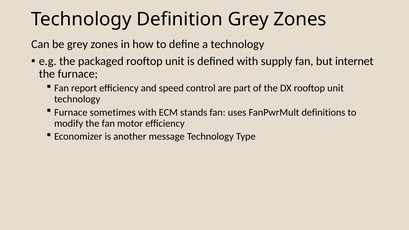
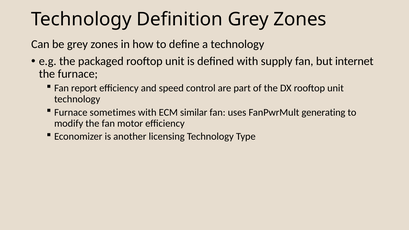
stands: stands -> similar
definitions: definitions -> generating
message: message -> licensing
